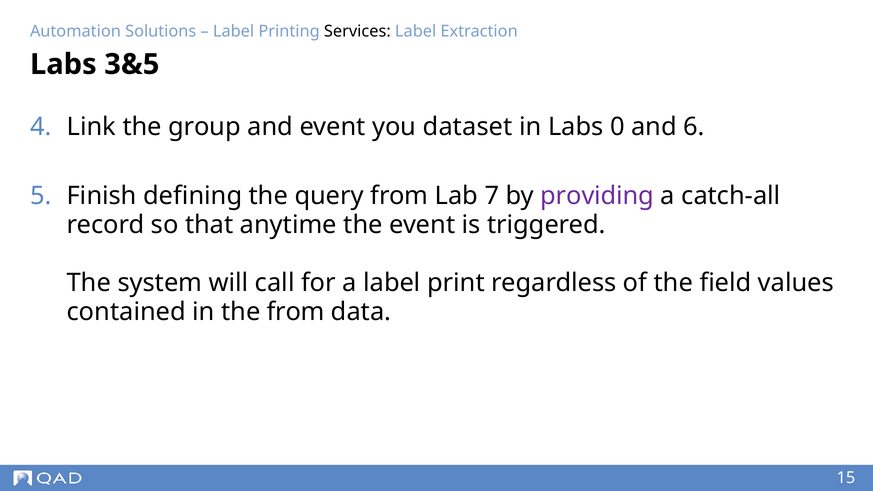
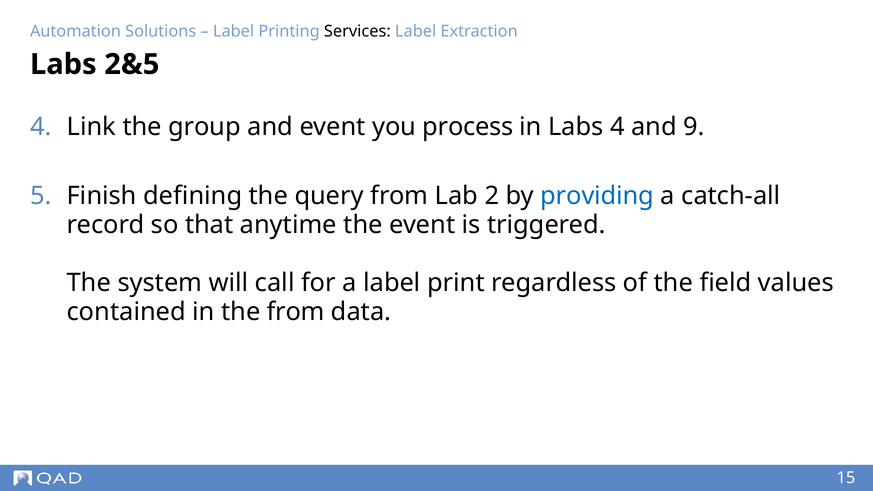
3&5: 3&5 -> 2&5
dataset: dataset -> process
Labs 0: 0 -> 4
6: 6 -> 9
7: 7 -> 2
providing colour: purple -> blue
